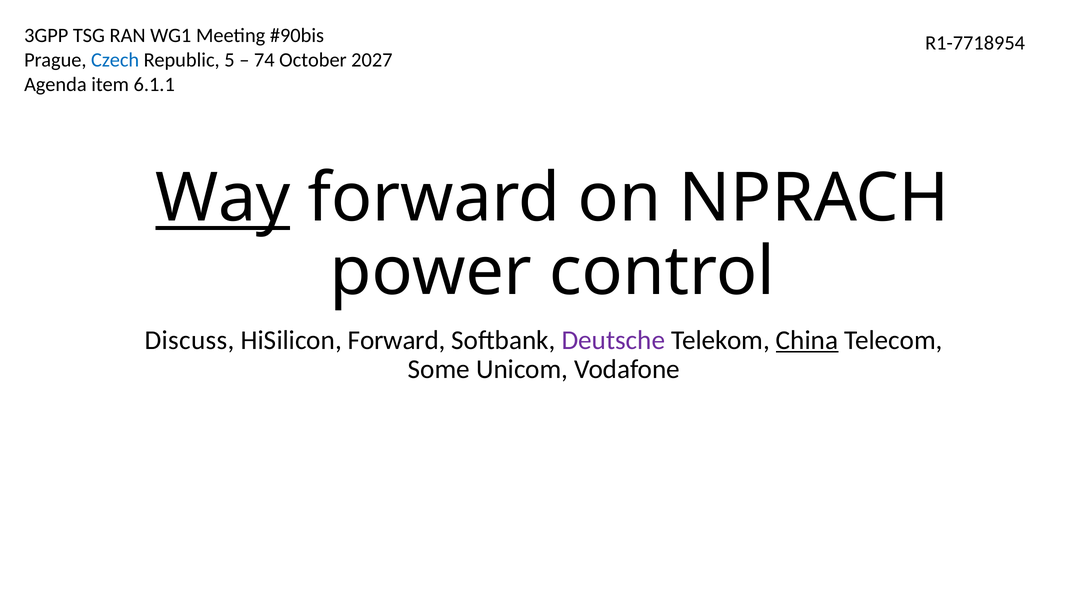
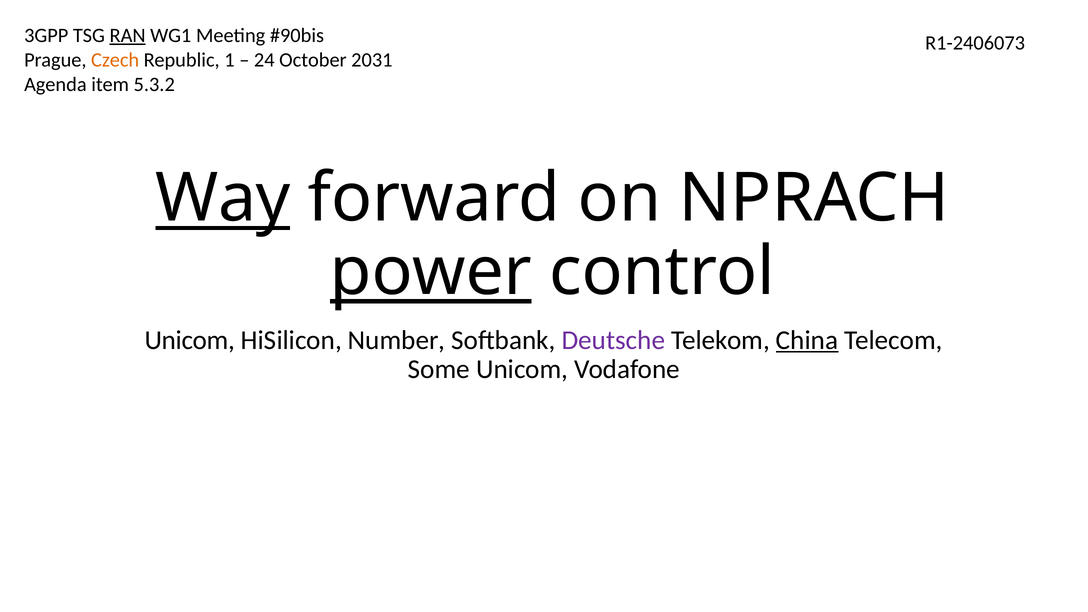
RAN underline: none -> present
R1-7718954: R1-7718954 -> R1-2406073
Czech colour: blue -> orange
5: 5 -> 1
74: 74 -> 24
2027: 2027 -> 2031
6.1.1: 6.1.1 -> 5.3.2
power underline: none -> present
Discuss at (190, 340): Discuss -> Unicom
HiSilicon Forward: Forward -> Number
